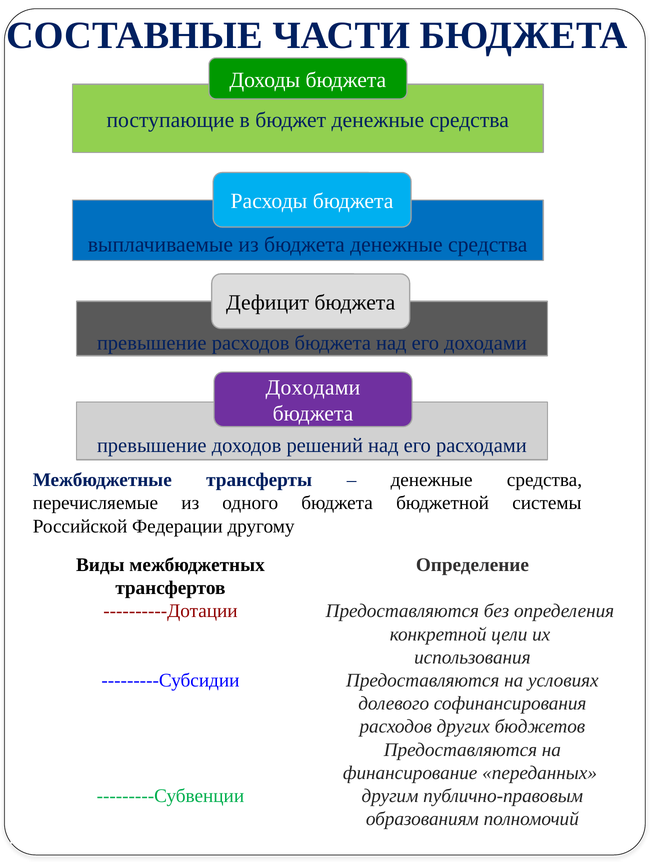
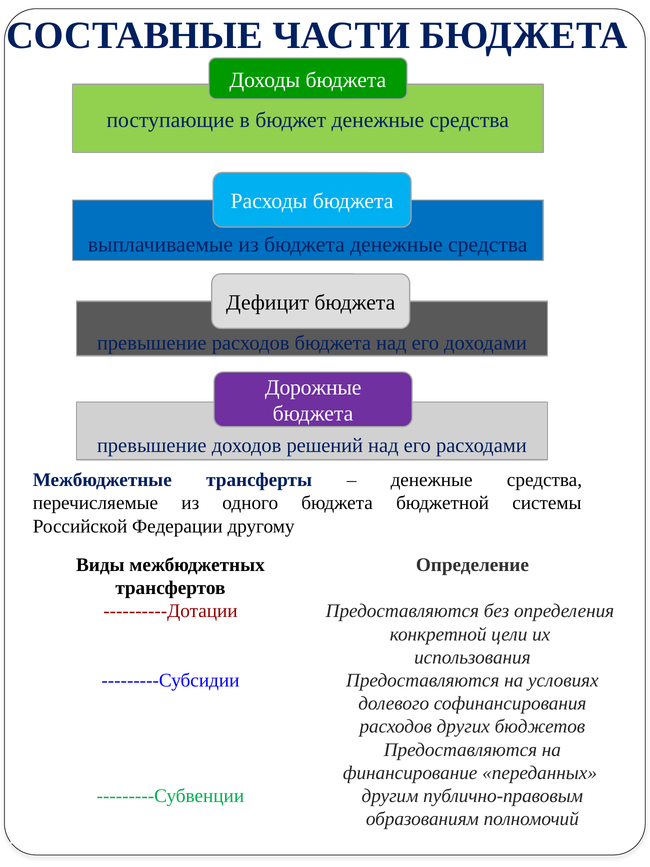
Доходами at (313, 388): Доходами -> Дорожные
